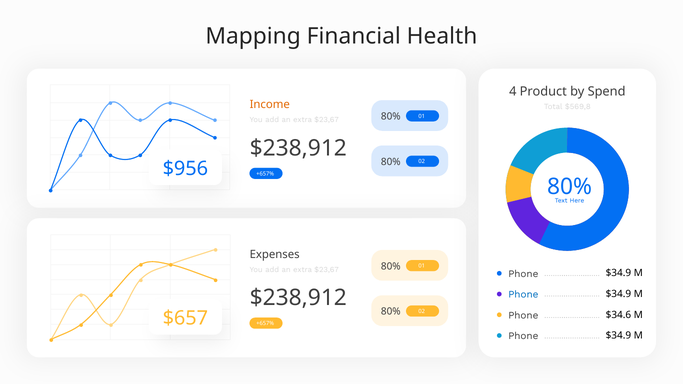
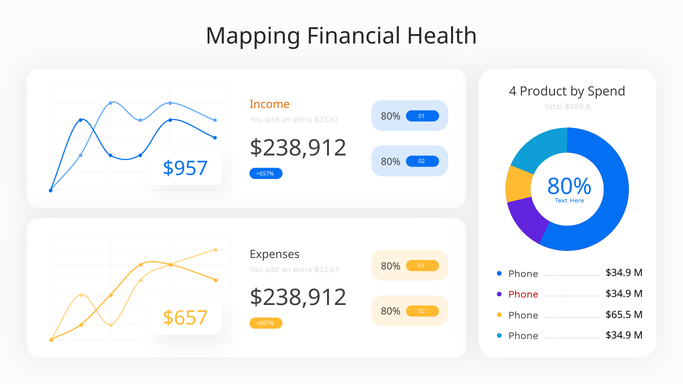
$956: $956 -> $957
Phone at (523, 295) colour: blue -> red
$34.6: $34.6 -> $65.5
